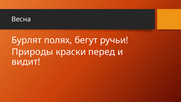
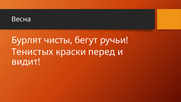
полях: полях -> чисты
Природы: Природы -> Тенистых
